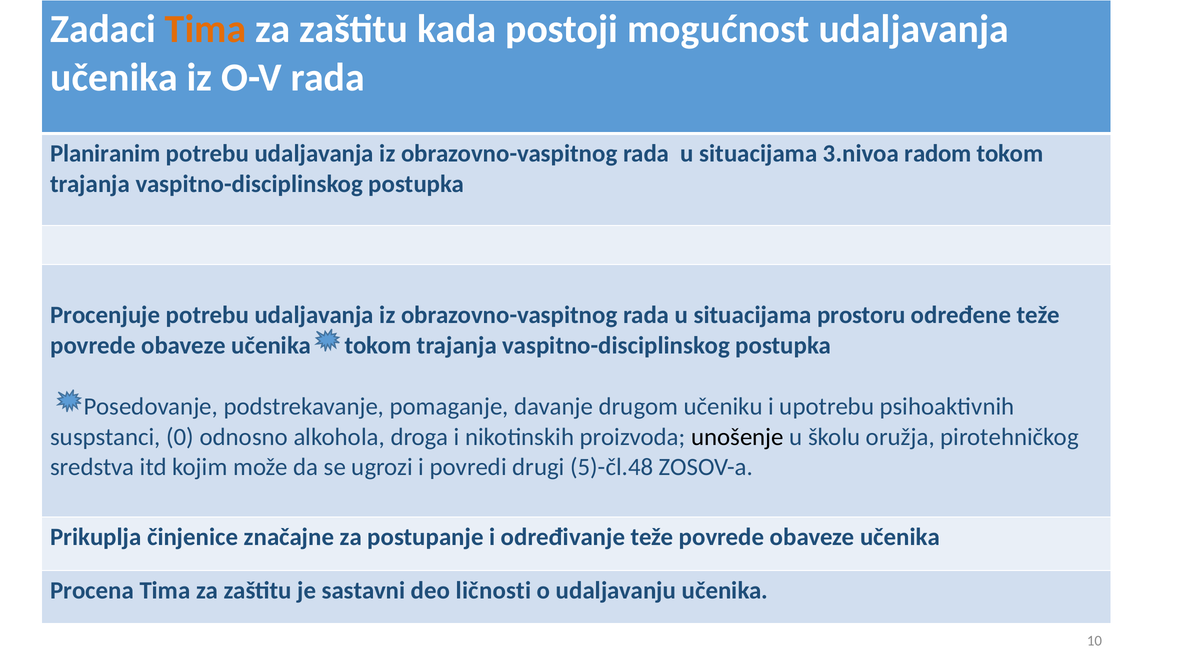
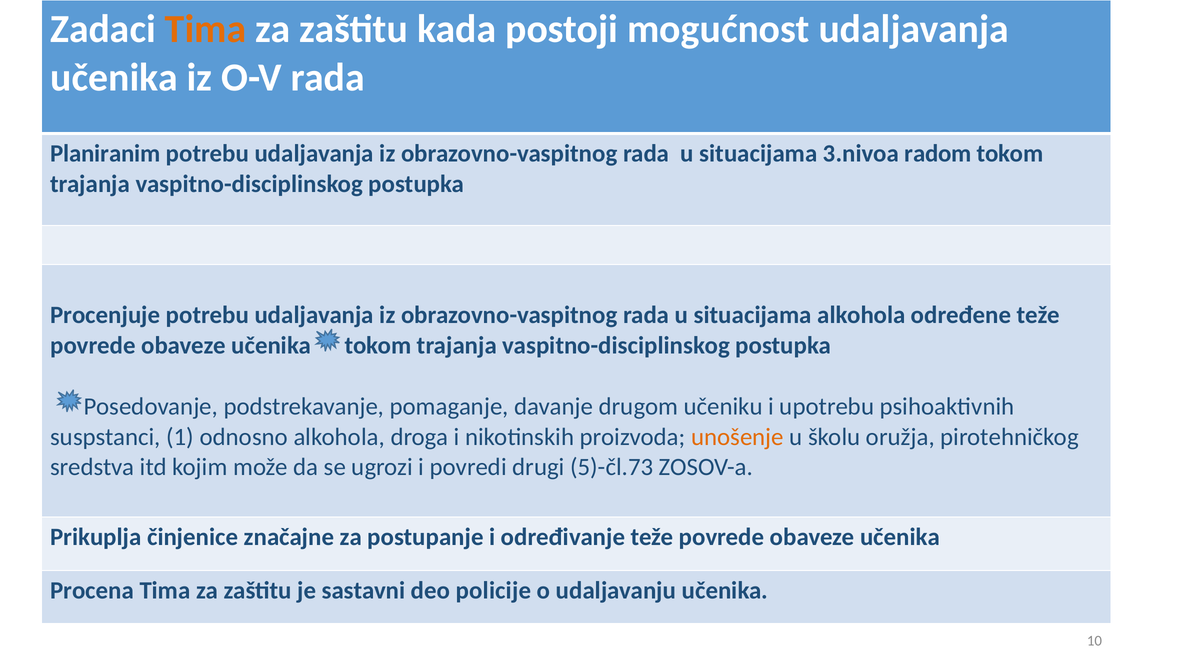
situacijama prostoru: prostoru -> alkohola
0: 0 -> 1
unošenje colour: black -> orange
5)-čl.48: 5)-čl.48 -> 5)-čl.73
ličnosti: ličnosti -> policije
